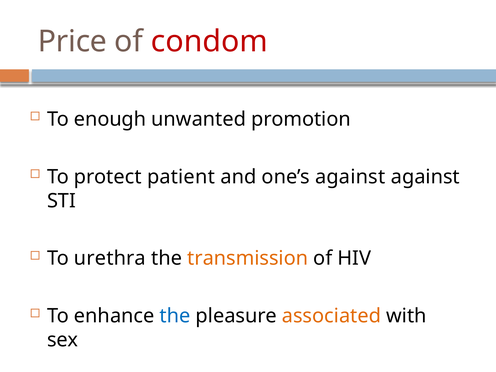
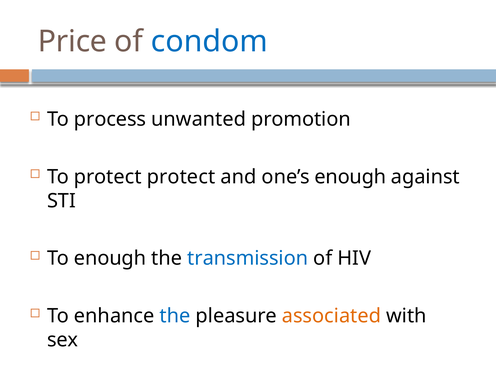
condom colour: red -> blue
enough: enough -> process
protect patient: patient -> protect
one’s against: against -> enough
To urethra: urethra -> enough
transmission colour: orange -> blue
